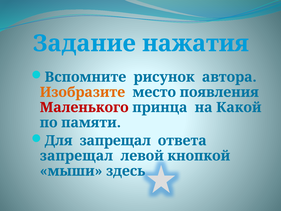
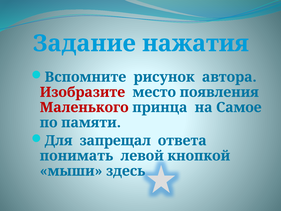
Изобразите colour: orange -> red
Какой: Какой -> Самое
запрещал at (76, 156): запрещал -> понимать
